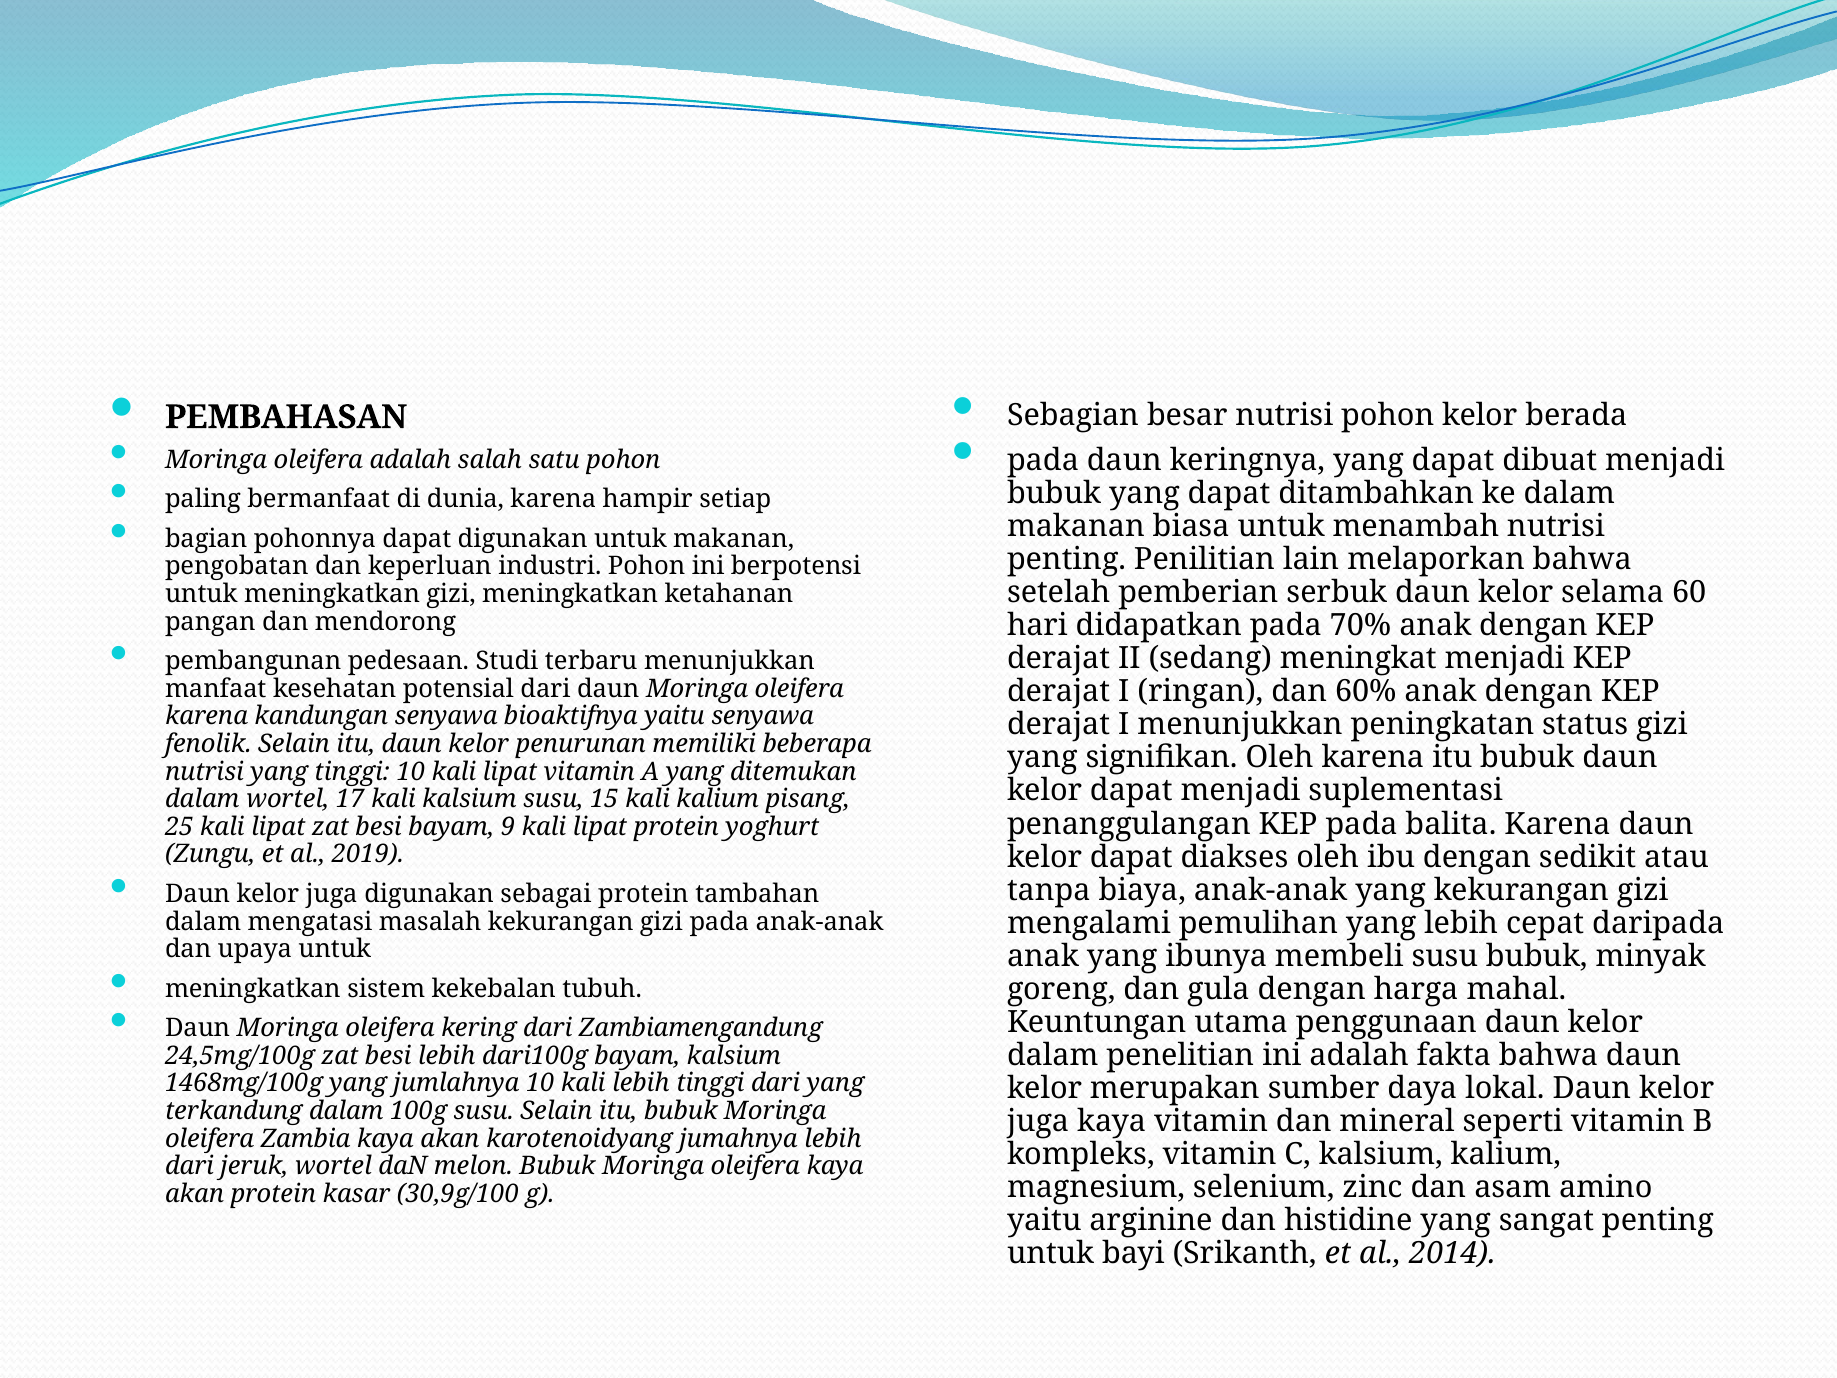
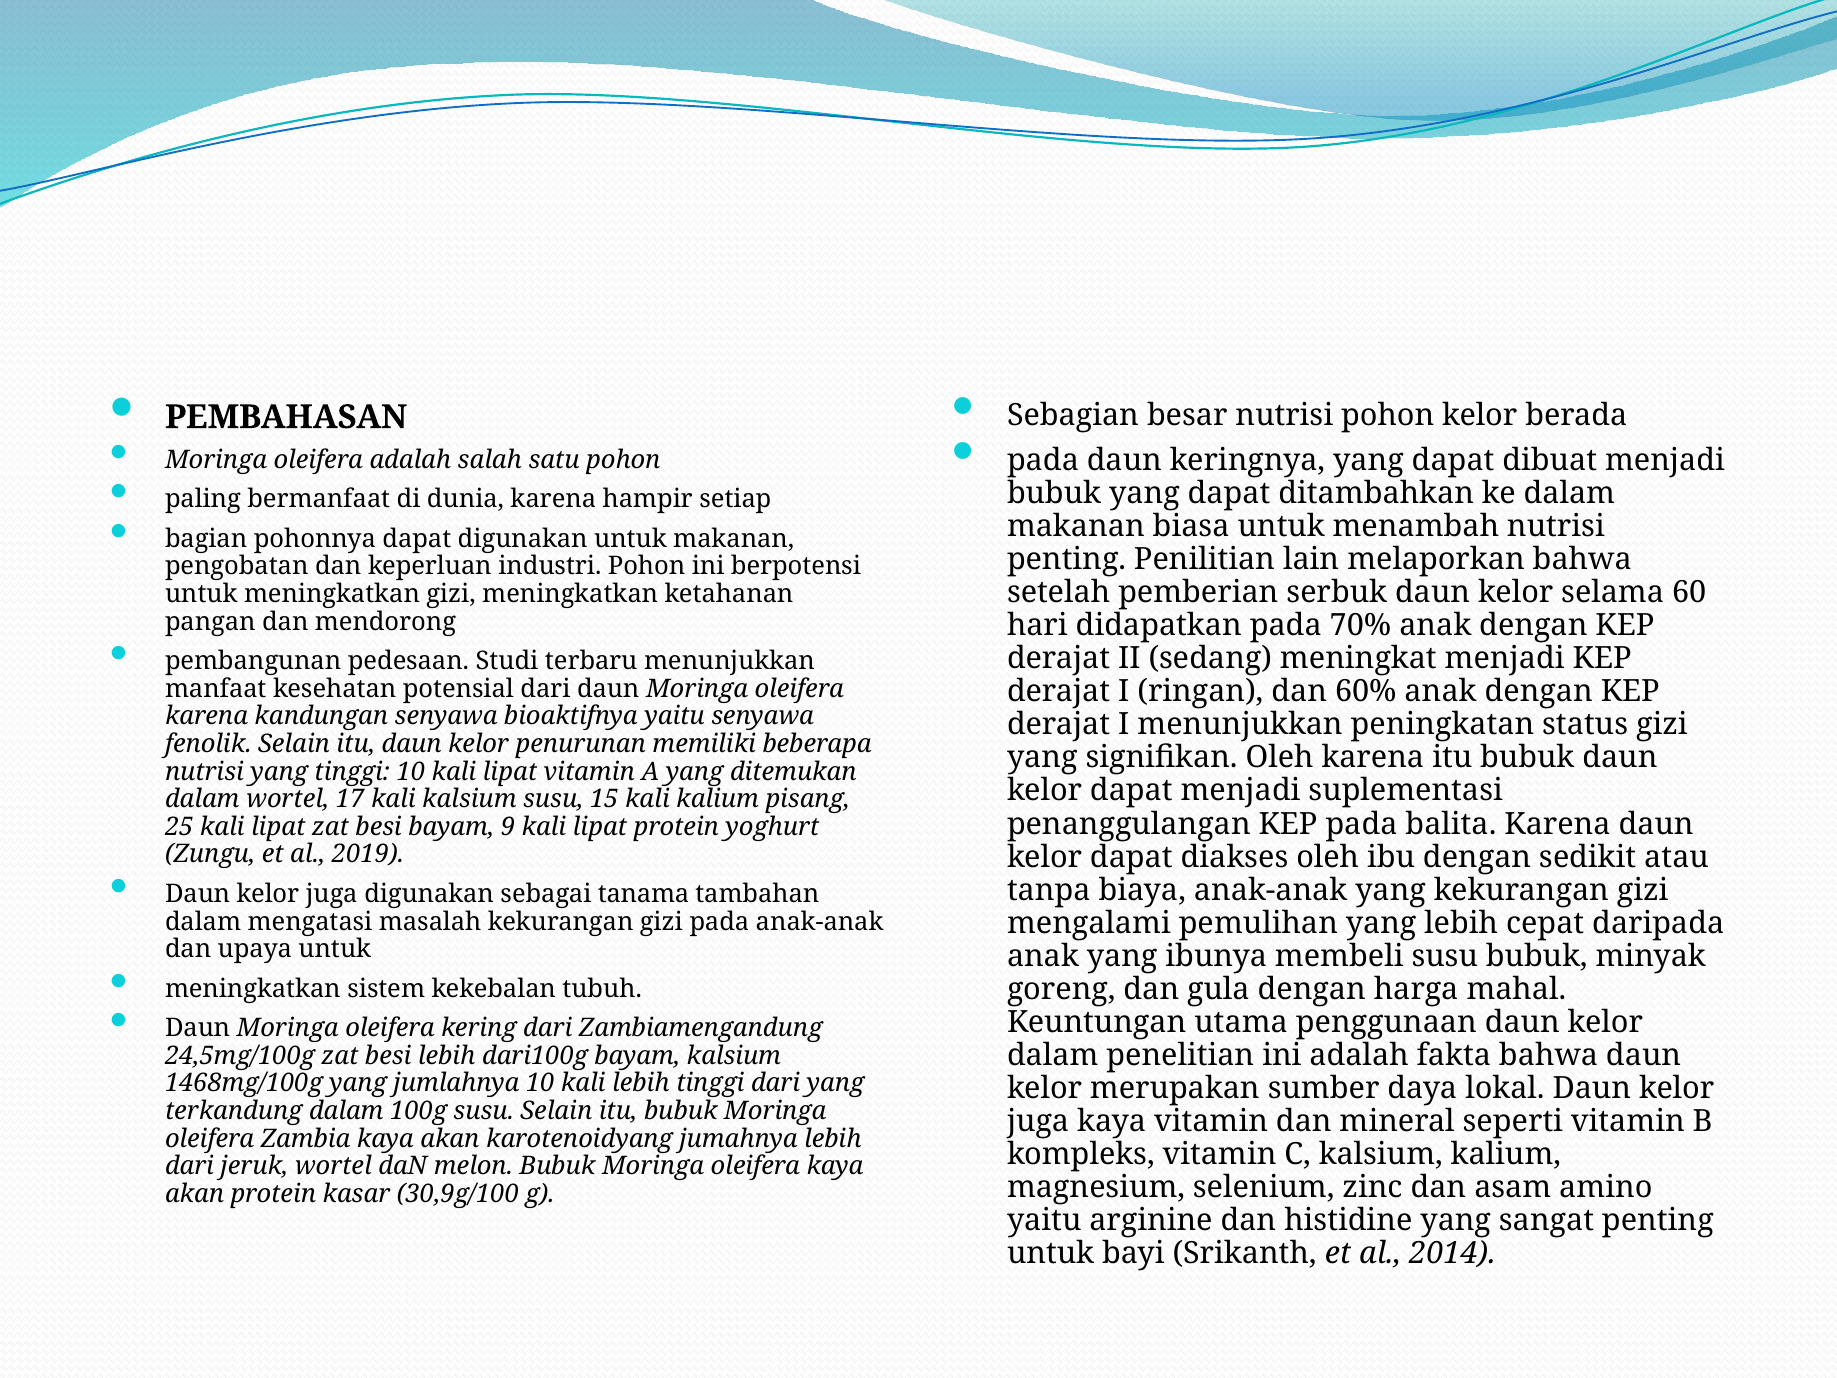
sebagai protein: protein -> tanama
